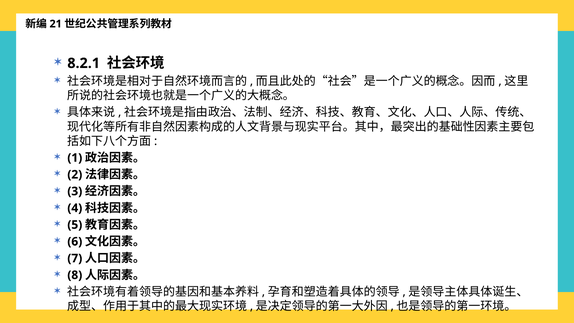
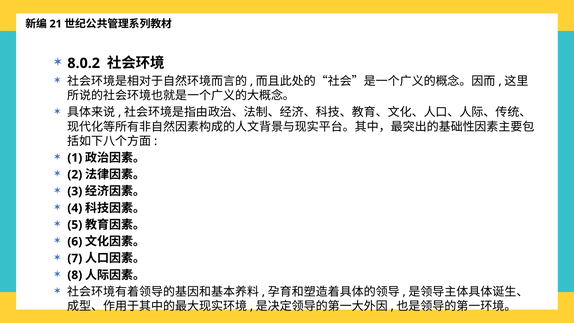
8.2.1: 8.2.1 -> 8.0.2
